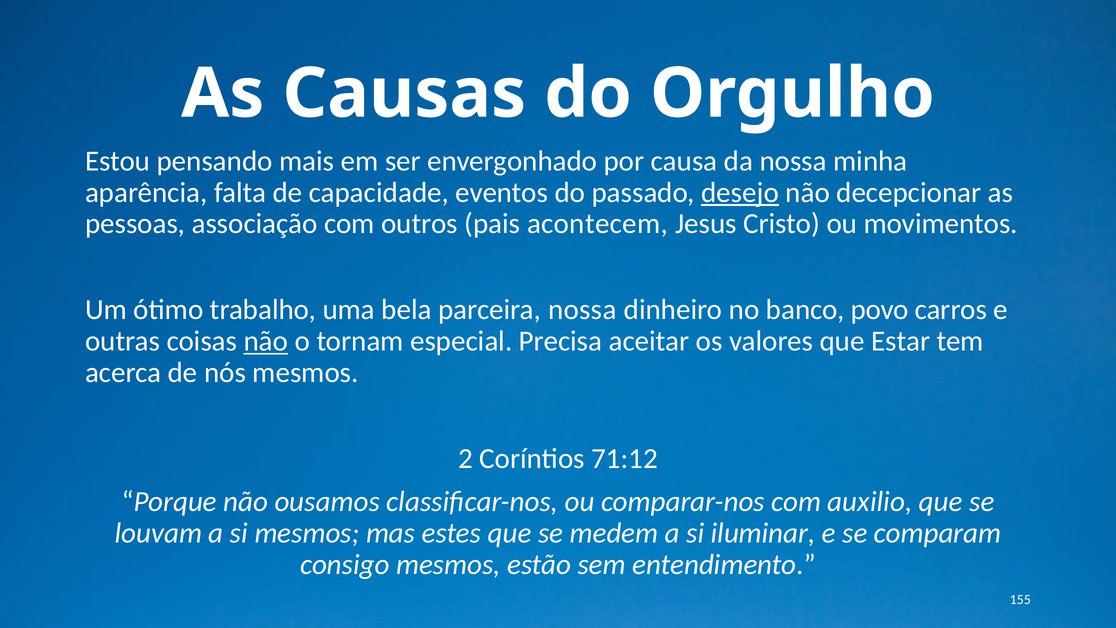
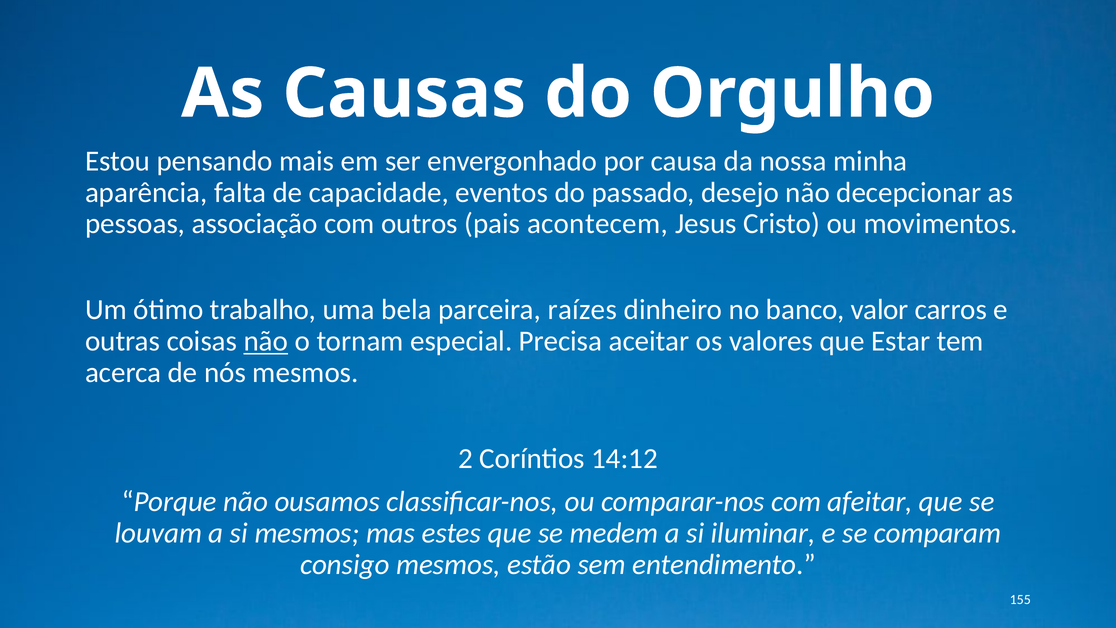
desejo underline: present -> none
parceira nossa: nossa -> raízes
povo: povo -> valor
71:12: 71:12 -> 14:12
auxilio: auxilio -> afeitar
